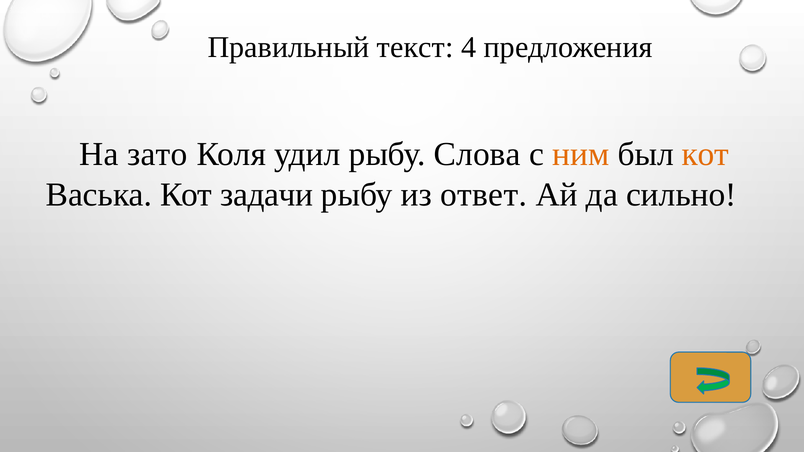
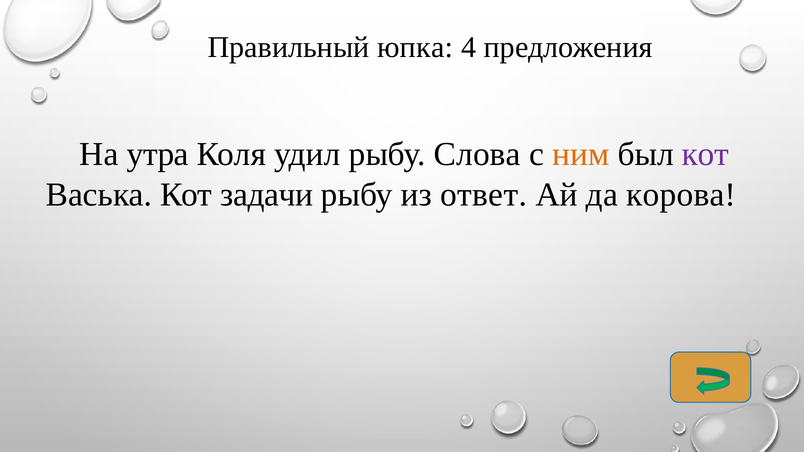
текст: текст -> юпка
зато: зато -> утра
кот at (705, 155) colour: orange -> purple
сильно: сильно -> корова
